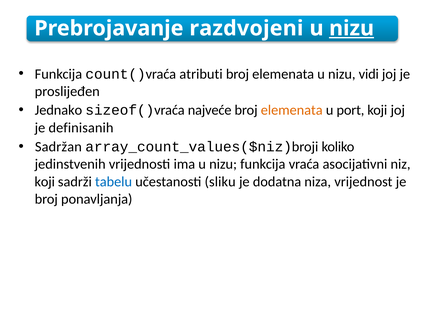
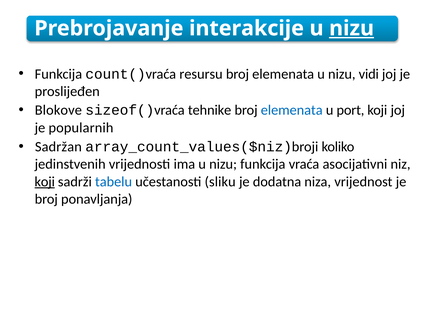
razdvojeni: razdvojeni -> interakcije
atributi: atributi -> resursu
Jednako: Jednako -> Blokove
najveće: najveće -> tehnike
elemenata at (292, 110) colour: orange -> blue
definisanih: definisanih -> popularnih
koji at (45, 182) underline: none -> present
